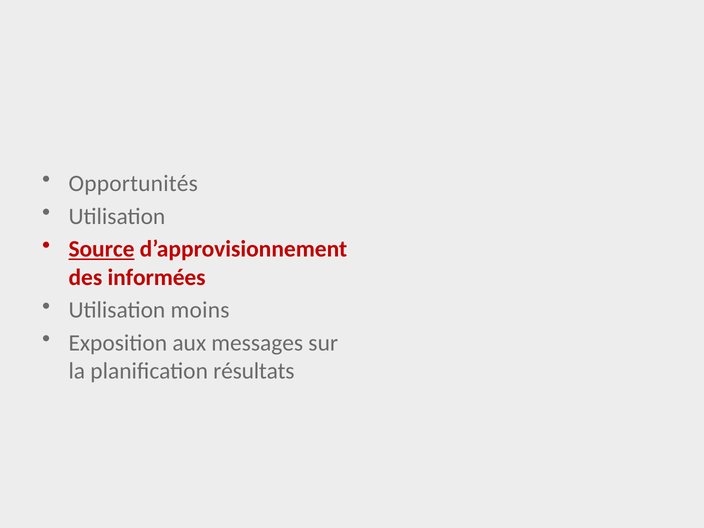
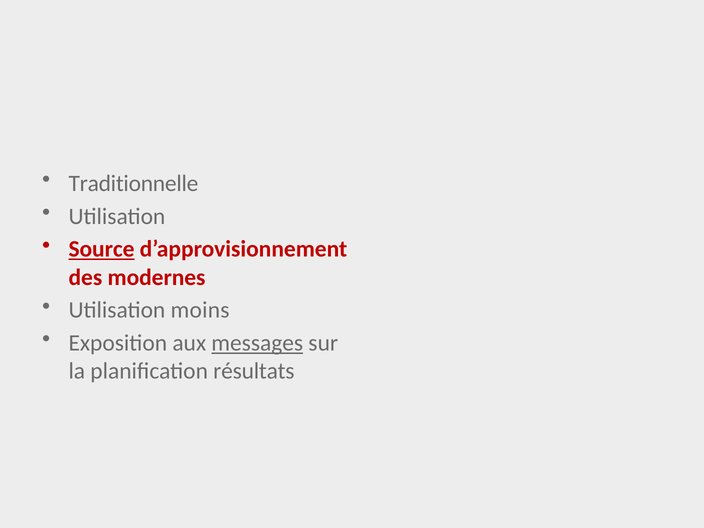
Opportunités: Opportunités -> Traditionnelle
informées: informées -> modernes
messages underline: none -> present
